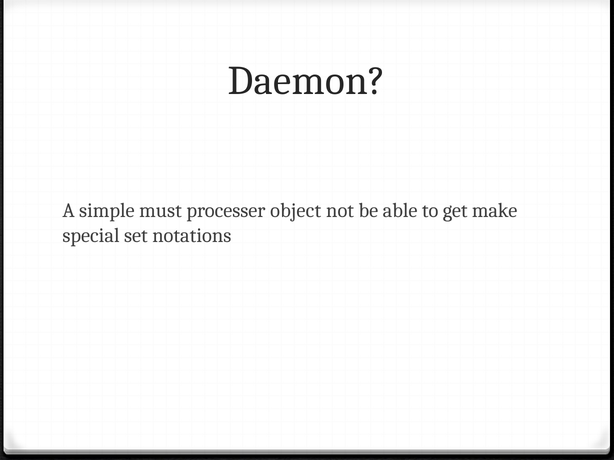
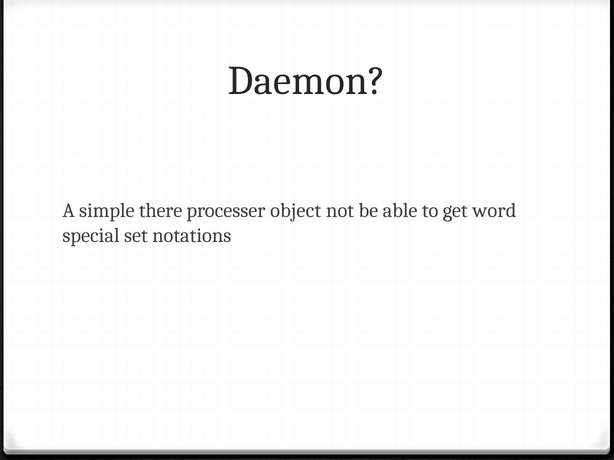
must: must -> there
make: make -> word
